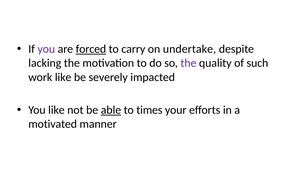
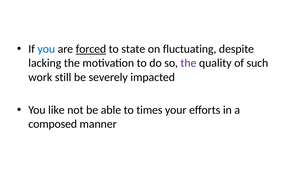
you at (46, 49) colour: purple -> blue
carry: carry -> state
undertake: undertake -> fluctuating
work like: like -> still
able underline: present -> none
motivated: motivated -> composed
